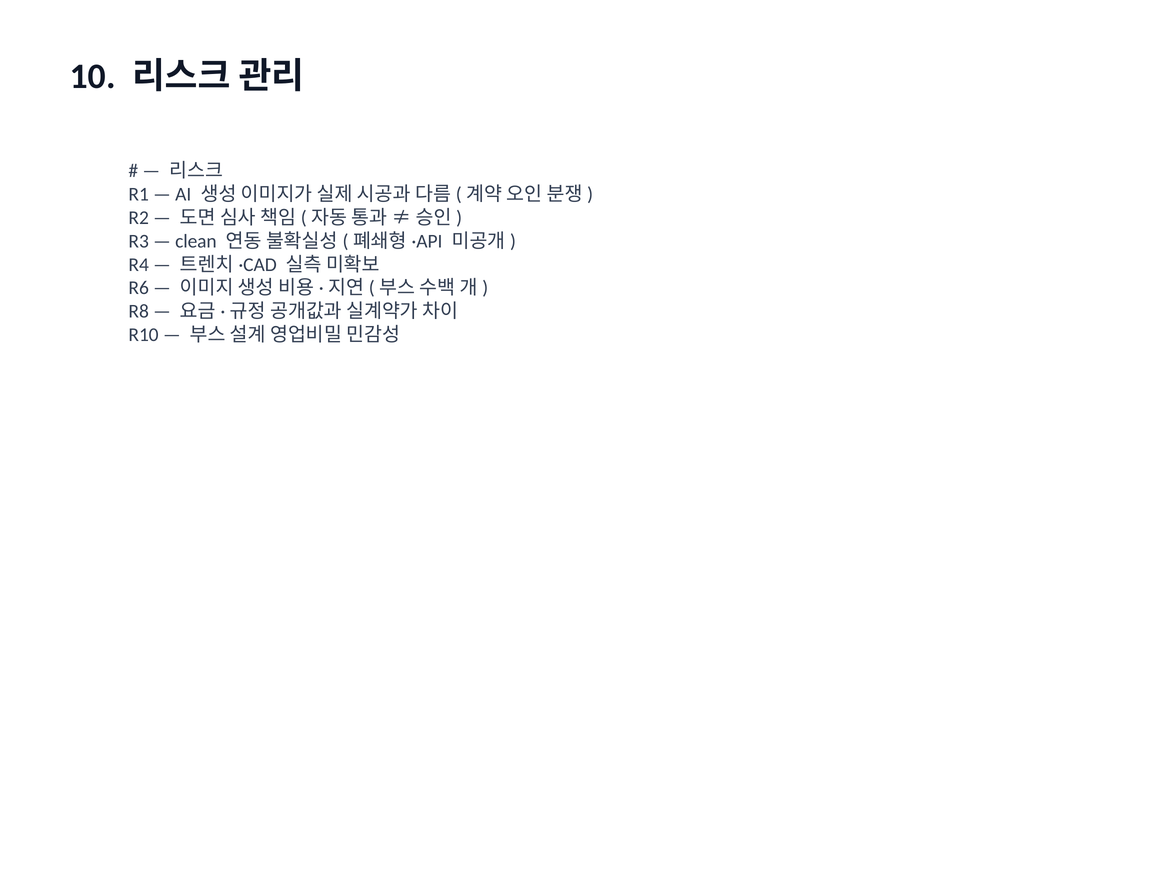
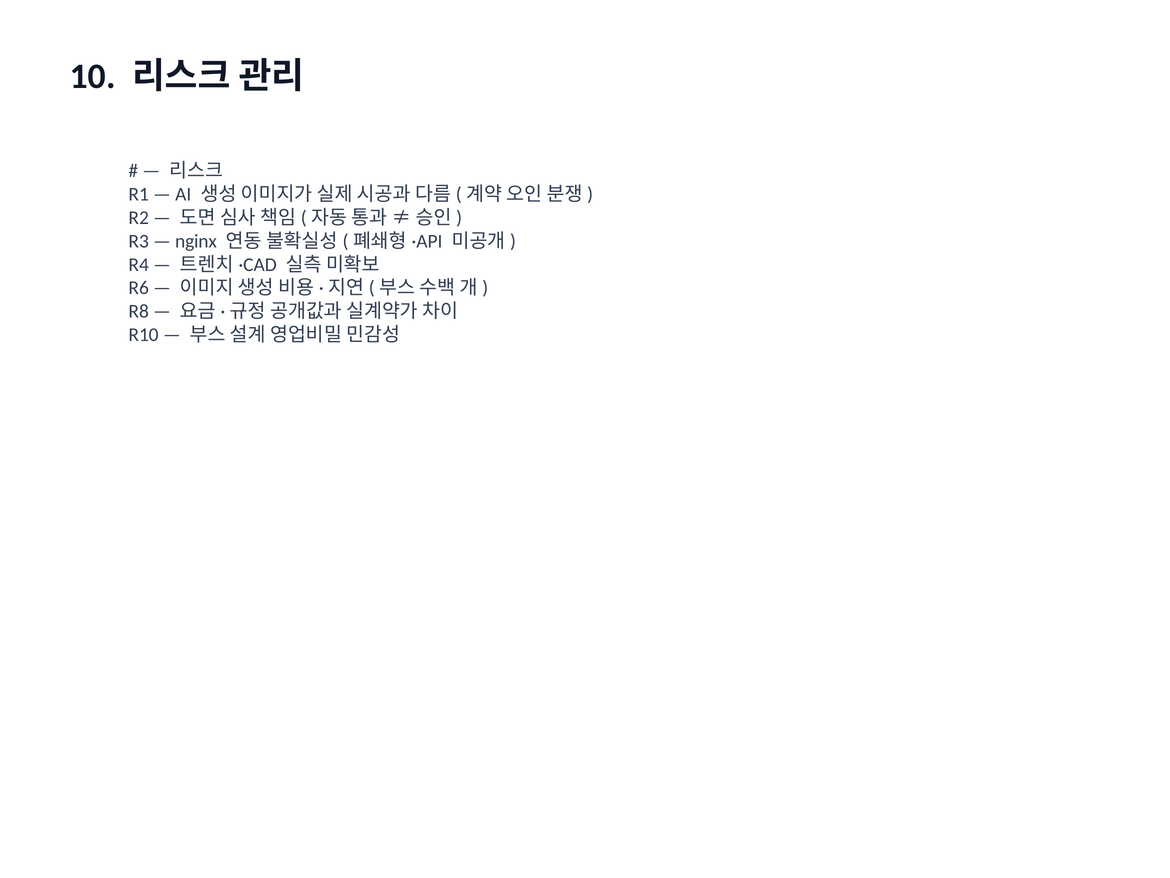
clean: clean -> nginx
